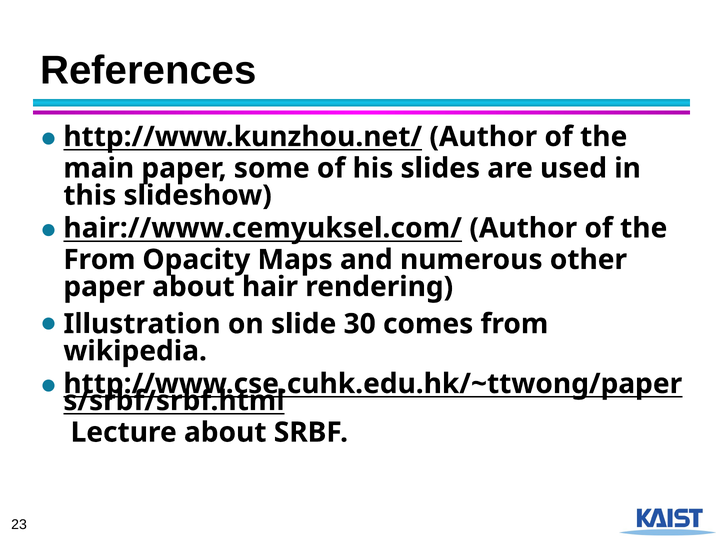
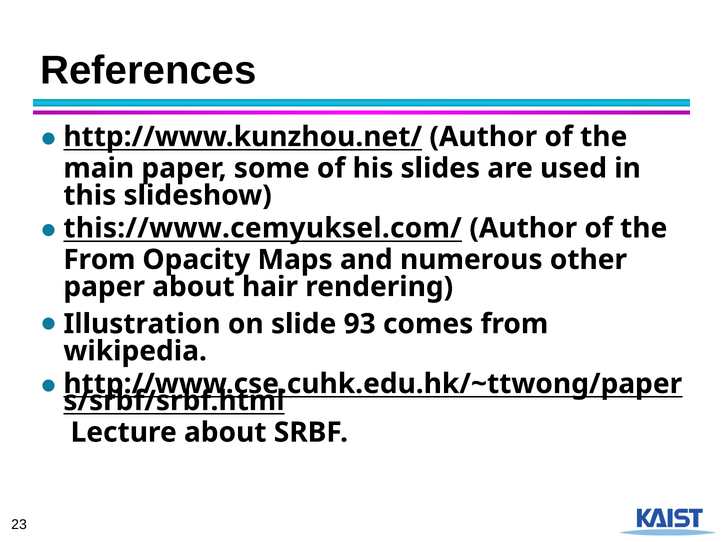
hair://www.cemyuksel.com/: hair://www.cemyuksel.com/ -> this://www.cemyuksel.com/
30: 30 -> 93
